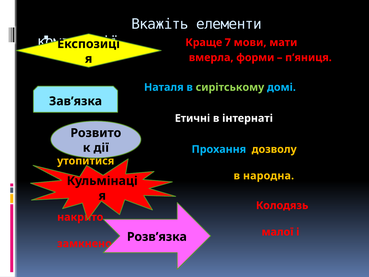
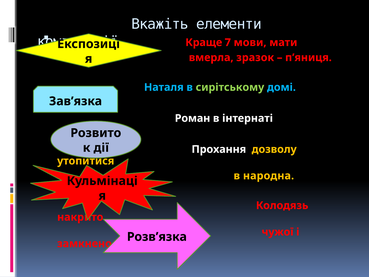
форми: форми -> зразок
Етичні: Етичні -> Роман
Прохання colour: light blue -> white
малої: малої -> чужої
